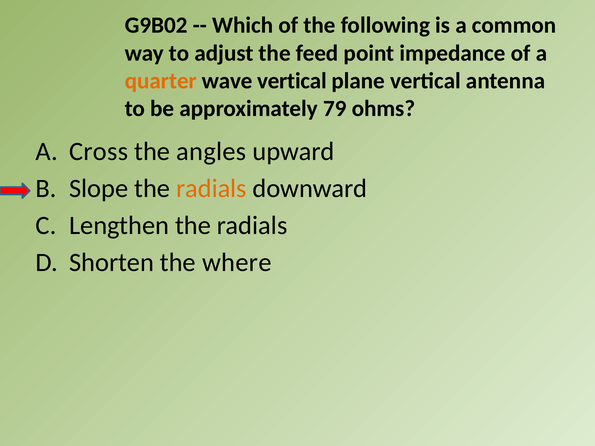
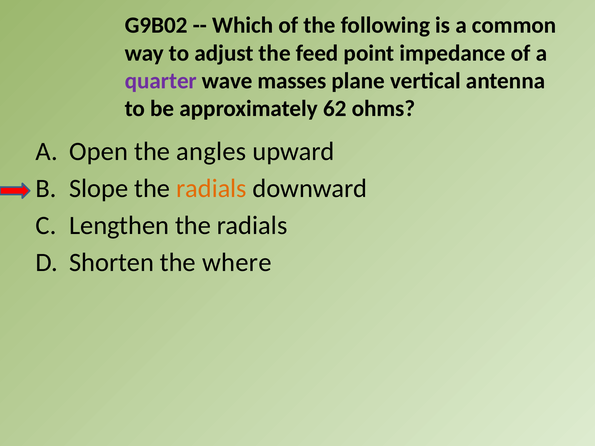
quarter colour: orange -> purple
wave vertical: vertical -> masses
79: 79 -> 62
Cross: Cross -> Open
